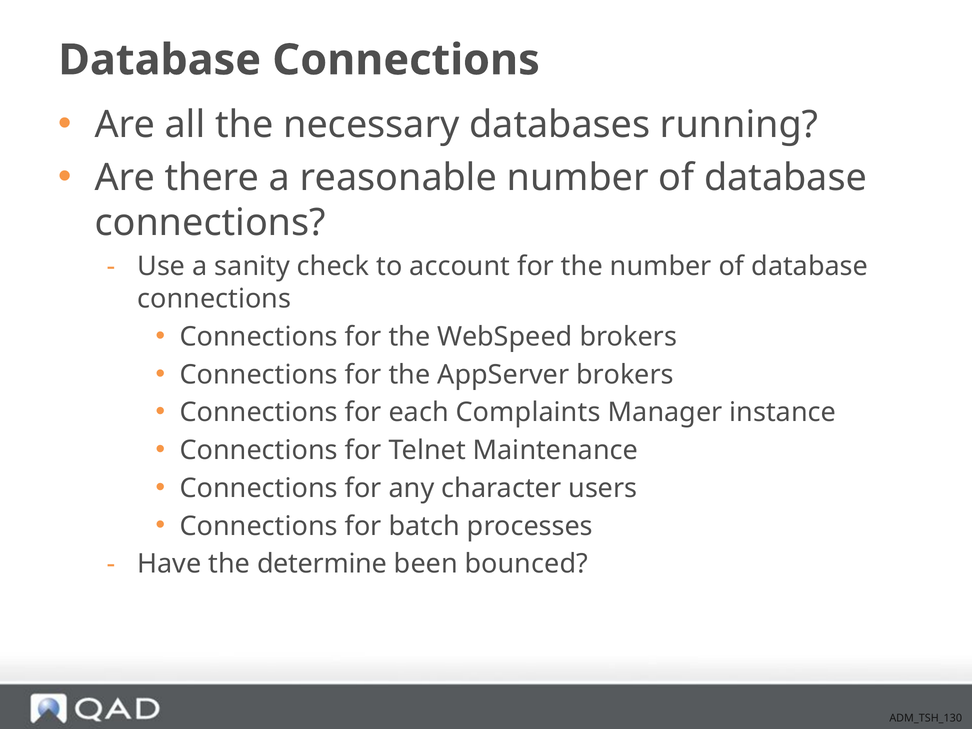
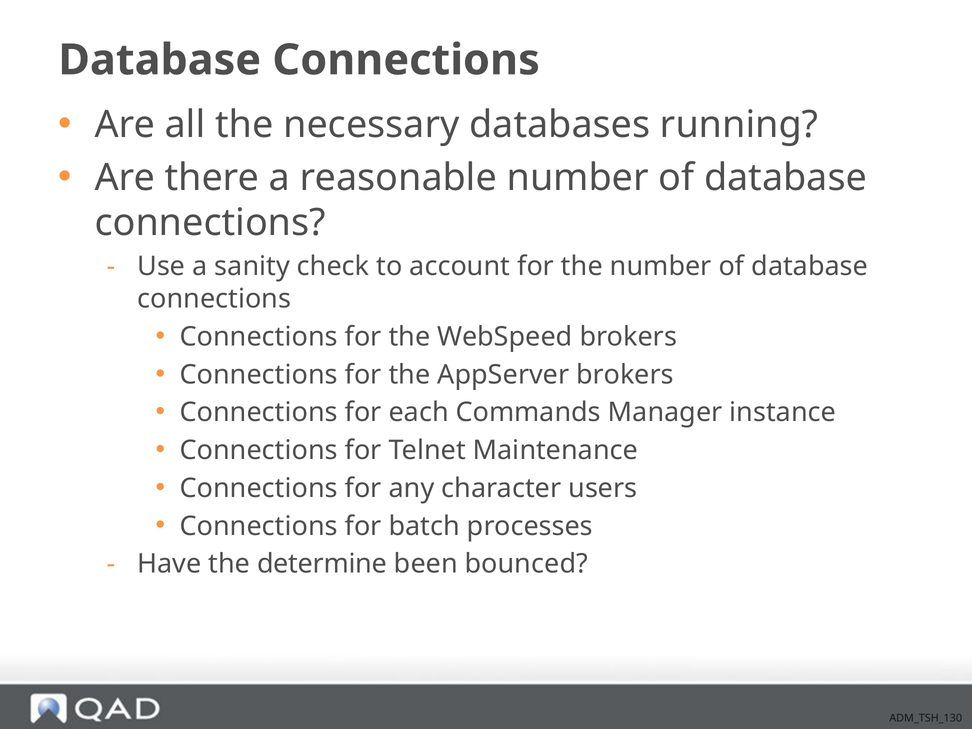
Complaints: Complaints -> Commands
